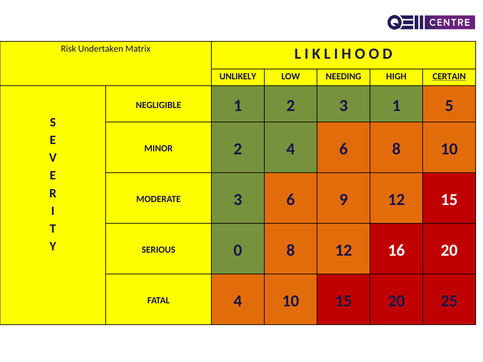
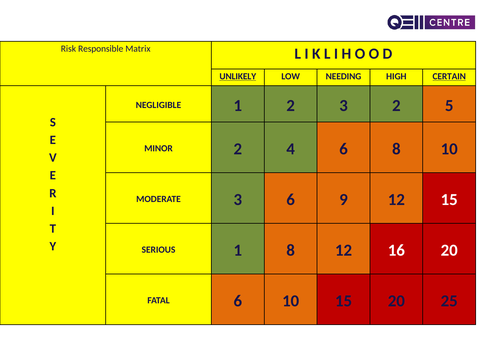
Undertaken: Undertaken -> Responsible
UNLIKELY underline: none -> present
3 1: 1 -> 2
SERIOUS 0: 0 -> 1
FATAL 4: 4 -> 6
